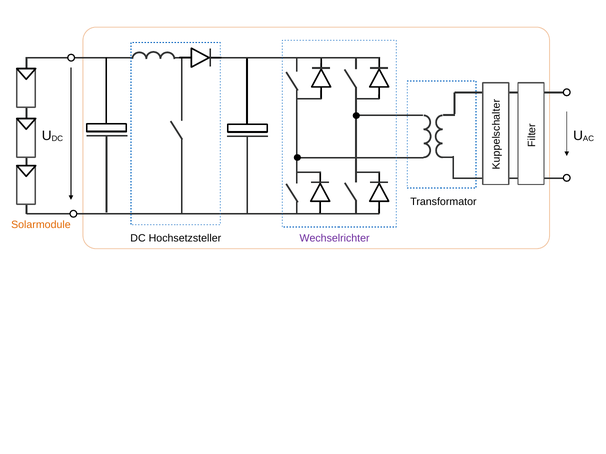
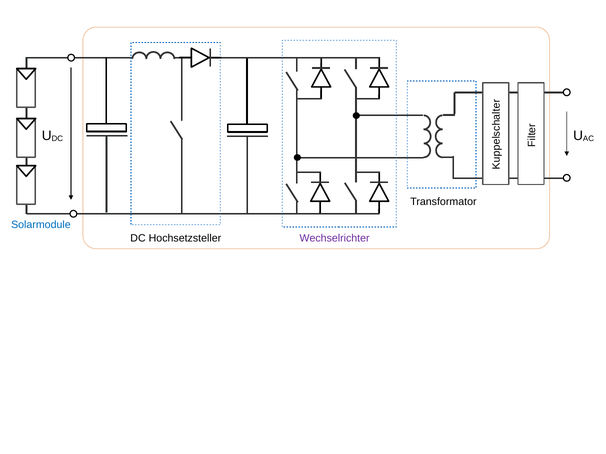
Solarmodule colour: orange -> blue
